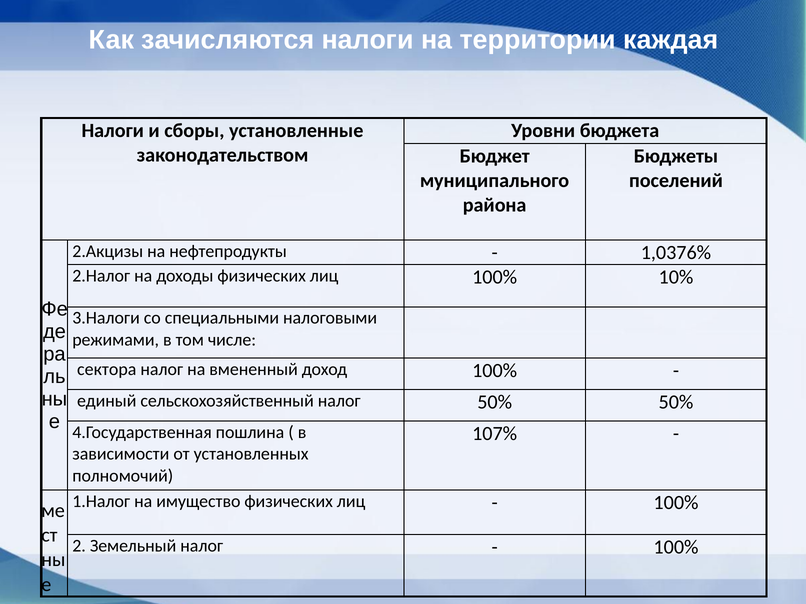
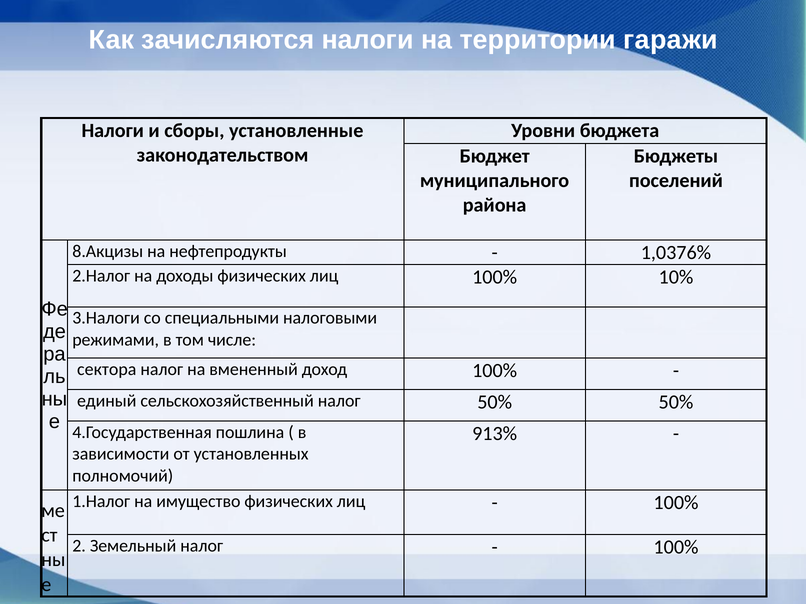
каждая: каждая -> гаражи
2.Акцизы: 2.Акцизы -> 8.Акцизы
107%: 107% -> 913%
